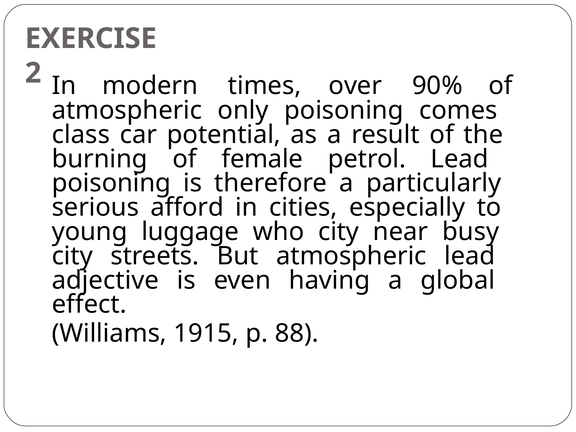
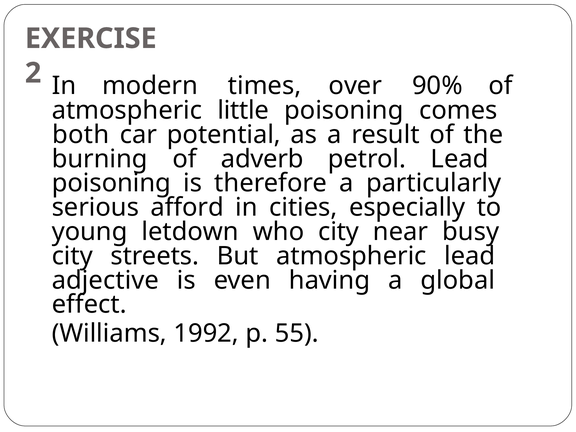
only: only -> little
class: class -> both
female: female -> adverb
luggage: luggage -> letdown
1915: 1915 -> 1992
88: 88 -> 55
